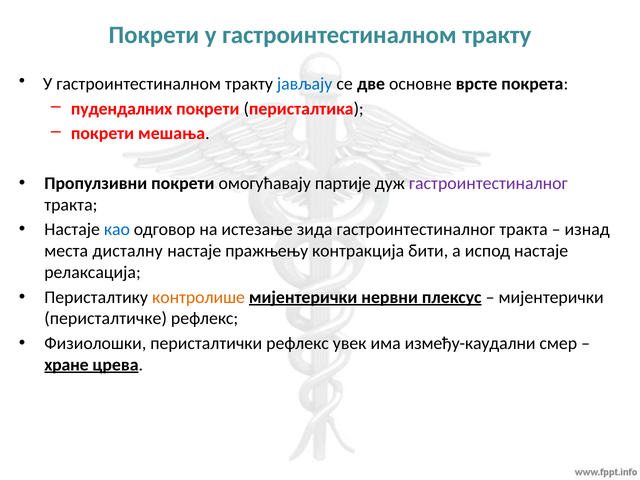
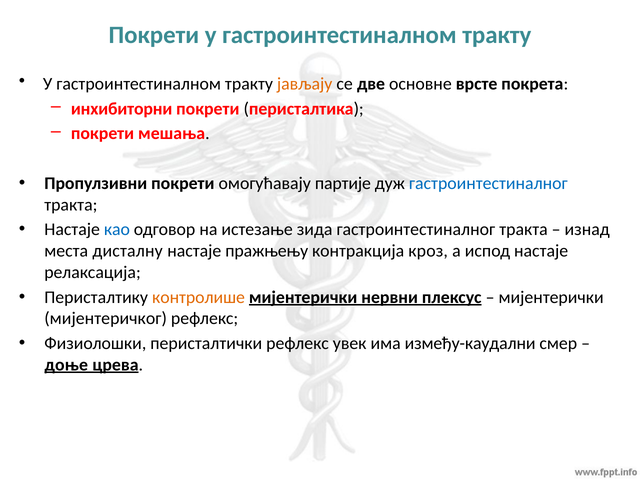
јављају colour: blue -> orange
пудендалних: пудендалних -> инхибиторни
гастроинтестиналног at (488, 183) colour: purple -> blue
бити: бити -> кроз
перисталтичке: перисталтичке -> мијентеричког
хране: хране -> доње
